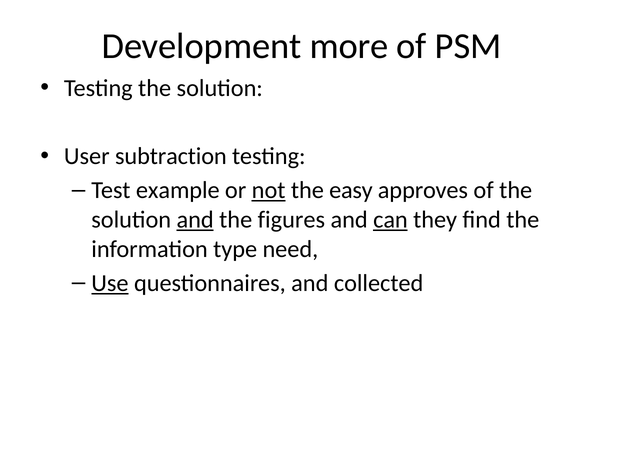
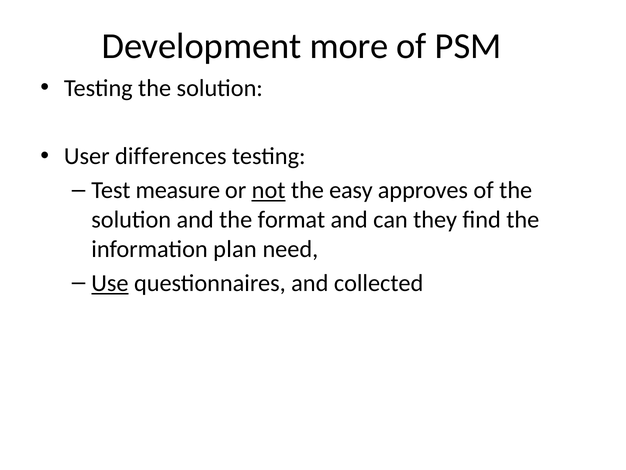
subtraction: subtraction -> differences
example: example -> measure
and at (195, 219) underline: present -> none
figures: figures -> format
can underline: present -> none
type: type -> plan
